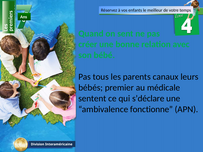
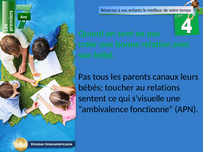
premier: premier -> toucher
médicale: médicale -> relations
s’déclare: s’déclare -> s’visuelle
